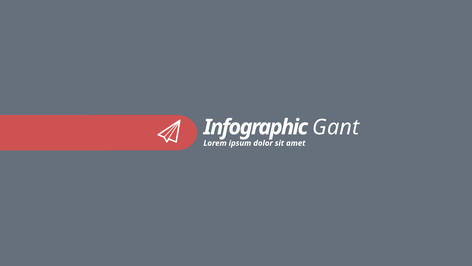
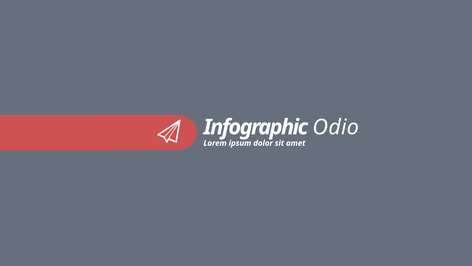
Gant: Gant -> Odio
